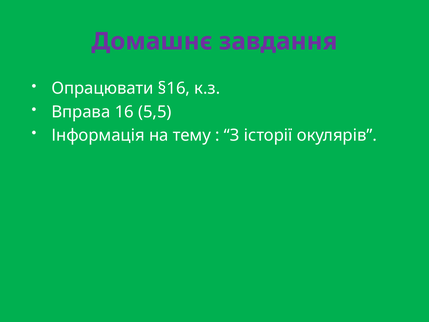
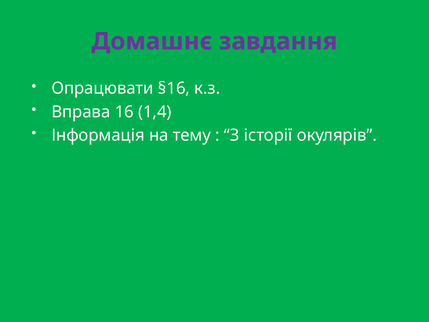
5,5: 5,5 -> 1,4
